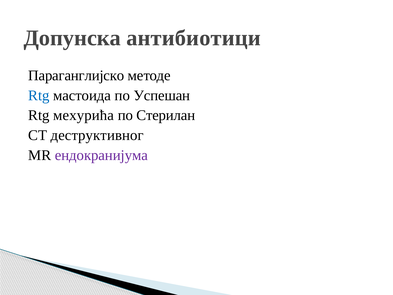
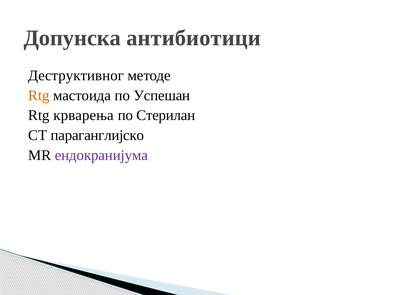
Параганглијско: Параганглијско -> Деструктивног
Rtg at (39, 95) colour: blue -> orange
мехурића: мехурића -> крварења
деструктивног: деструктивног -> параганглијско
